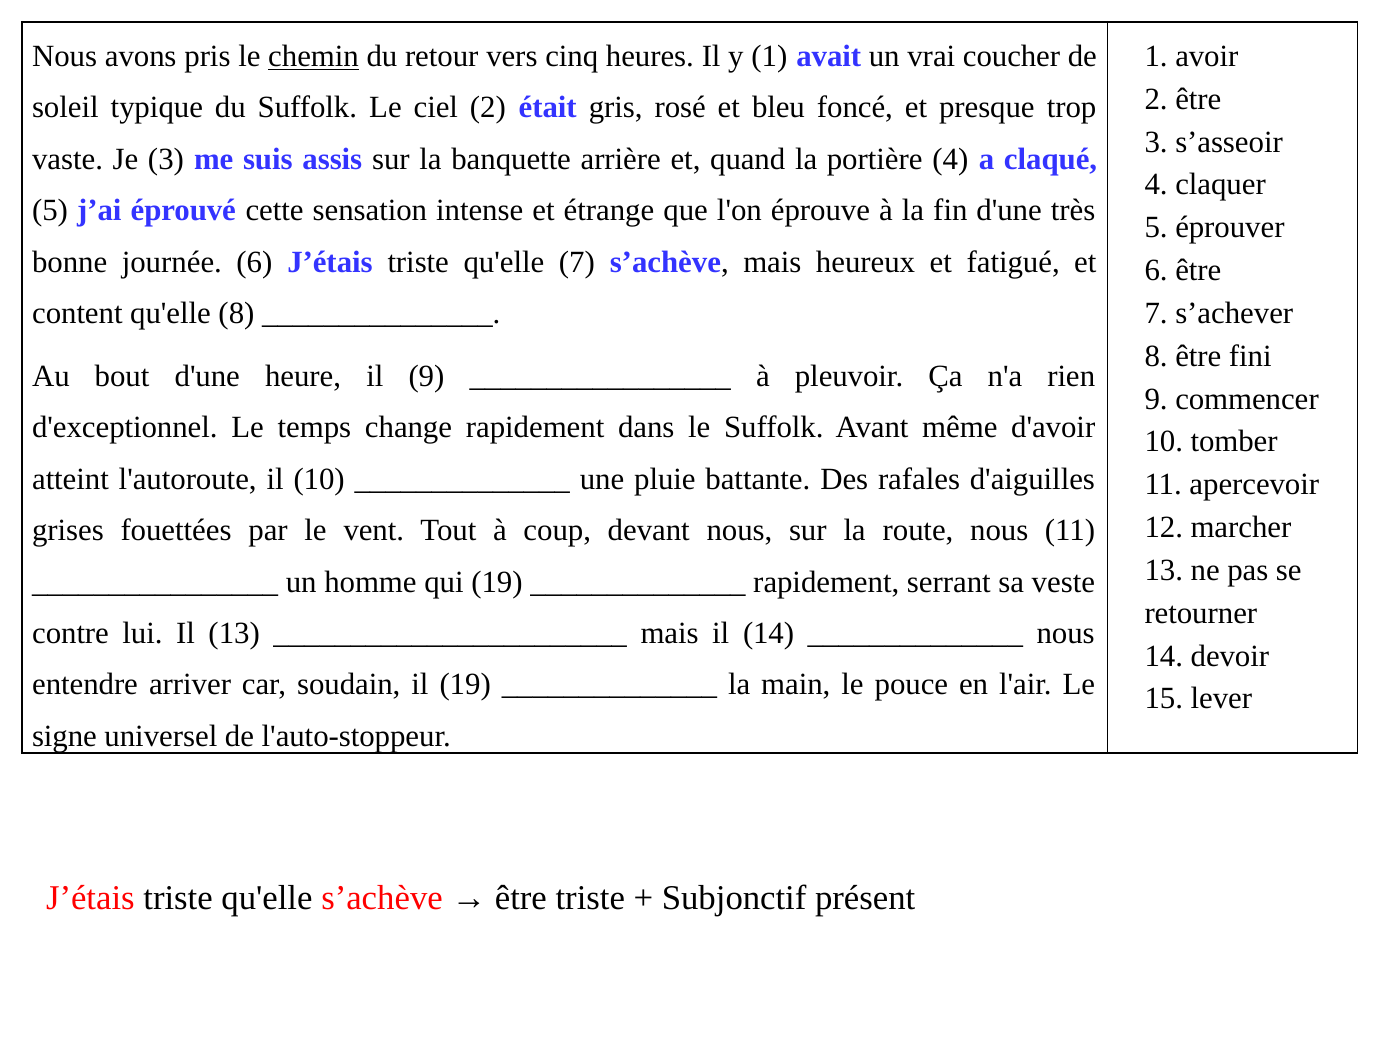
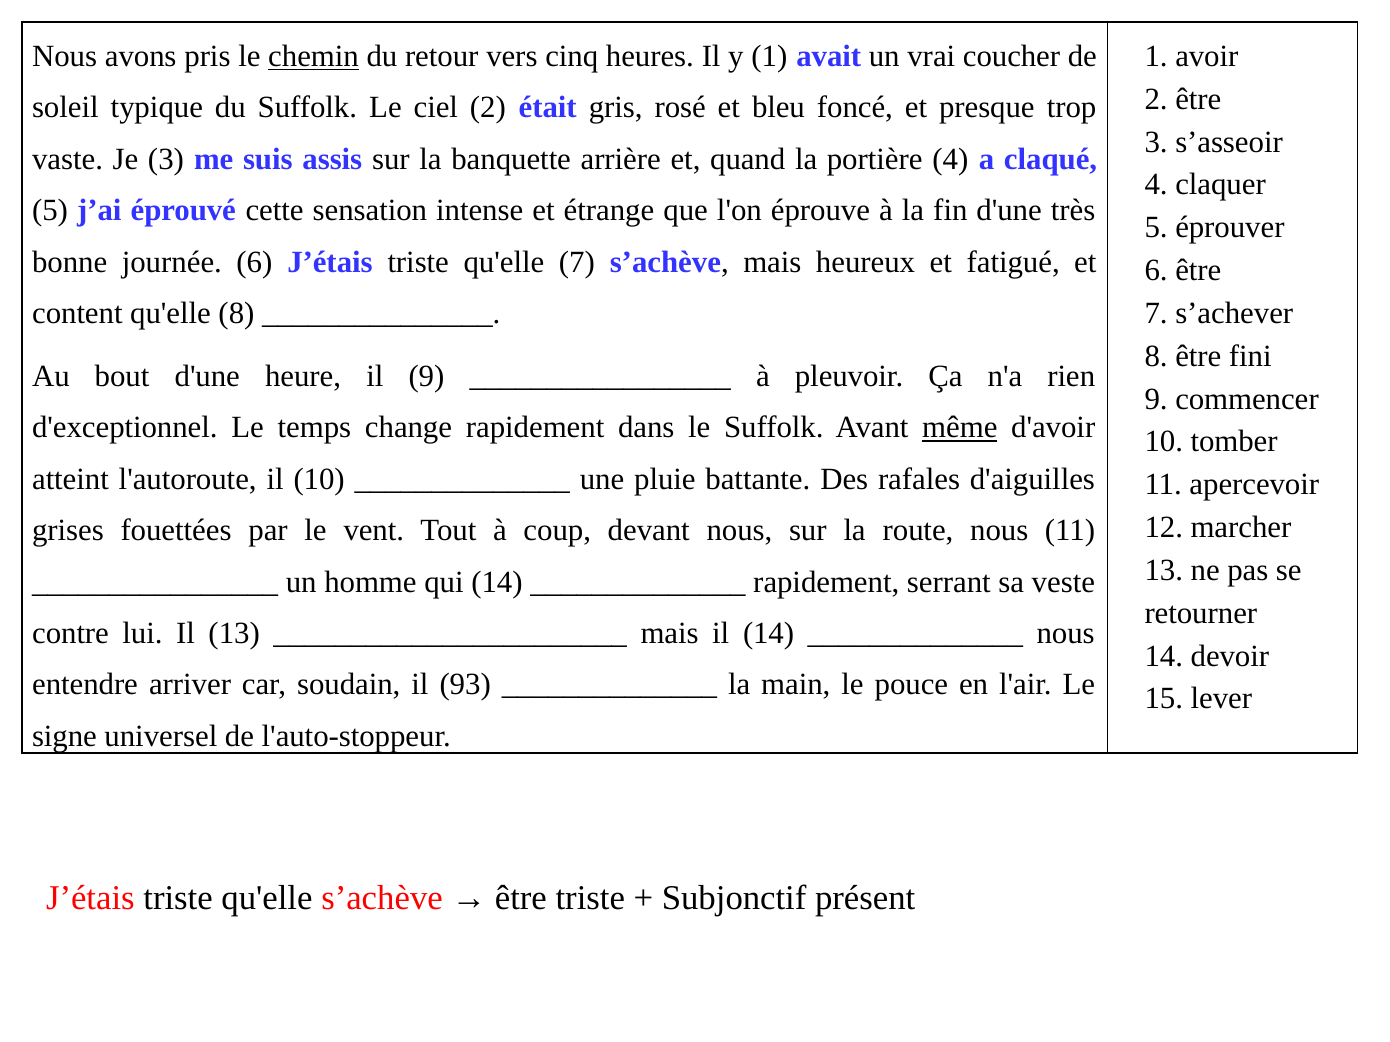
même underline: none -> present
qui 19: 19 -> 14
il 19: 19 -> 93
